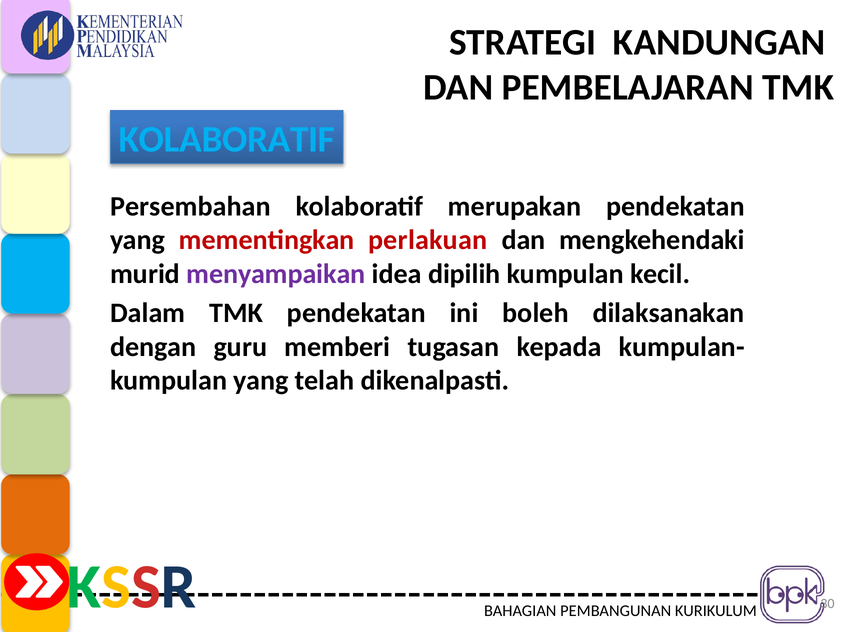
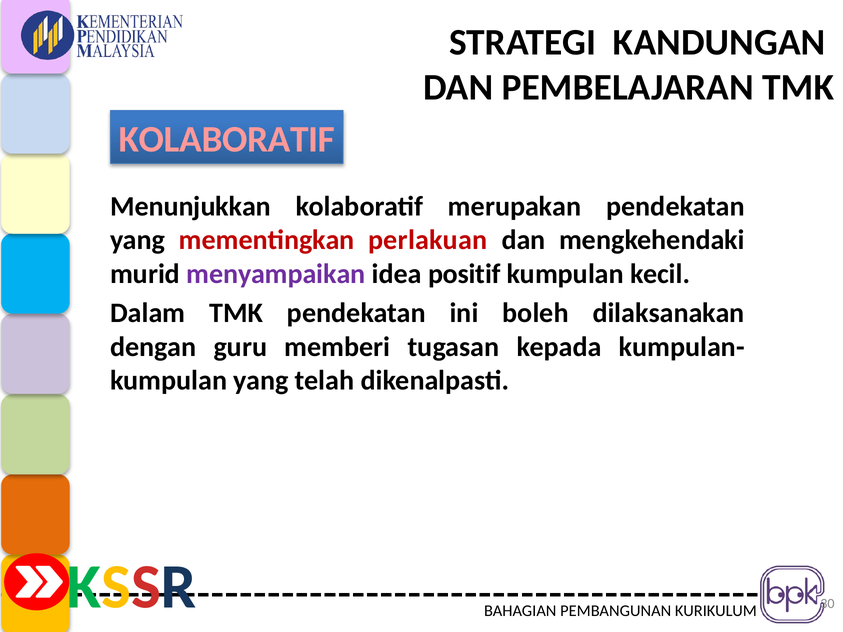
KOLABORATIF at (227, 140) colour: light blue -> pink
Persembahan: Persembahan -> Menunjukkan
dipilih: dipilih -> positif
